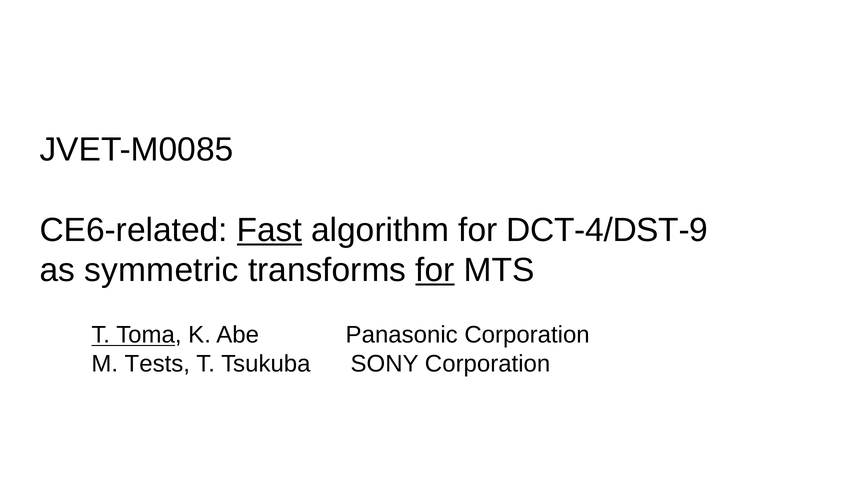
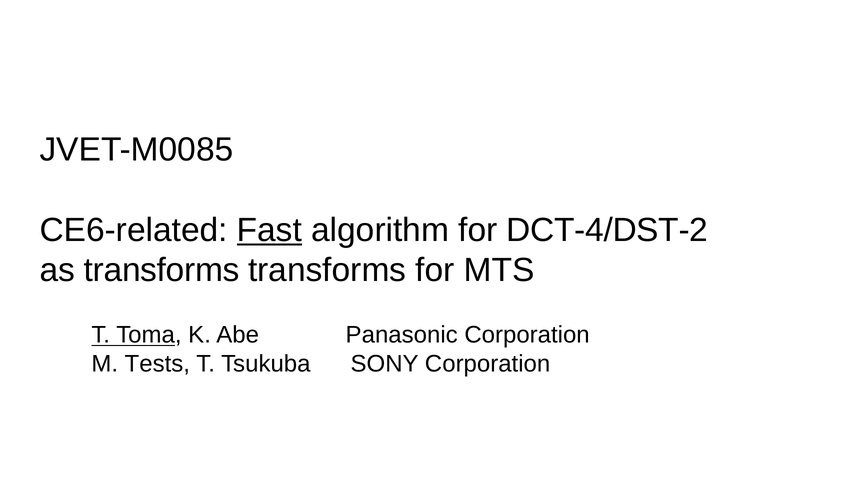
DCT-4/DST-9: DCT-4/DST-9 -> DCT-4/DST-2
as symmetric: symmetric -> transforms
for at (435, 271) underline: present -> none
